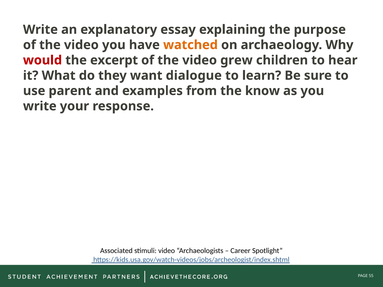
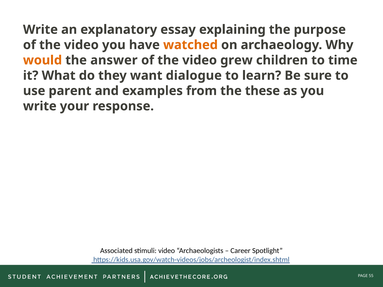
would colour: red -> orange
excerpt: excerpt -> answer
hear: hear -> time
know: know -> these
